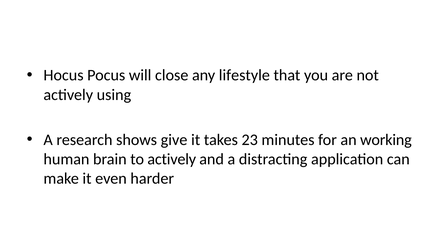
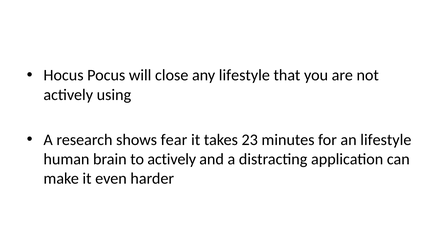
give: give -> fear
an working: working -> lifestyle
